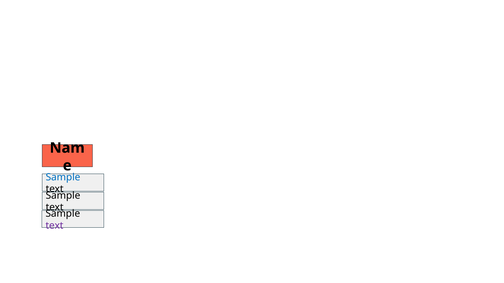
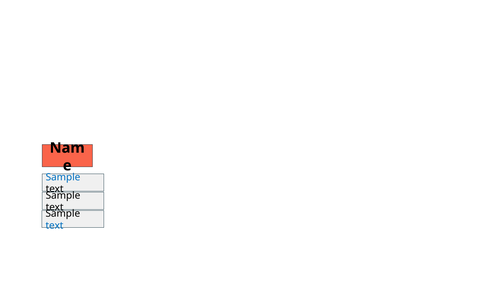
text at (54, 226) colour: purple -> blue
